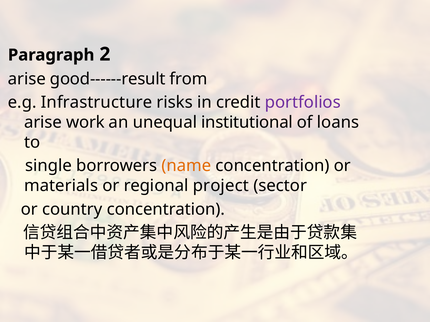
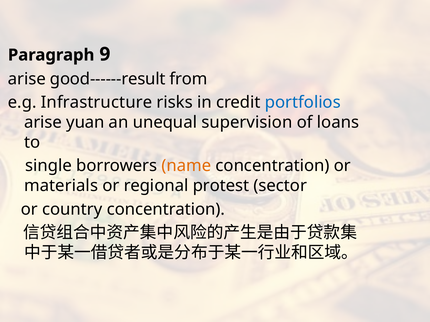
2: 2 -> 9
portfolios colour: purple -> blue
work: work -> yuan
institutional: institutional -> supervision
project: project -> protest
